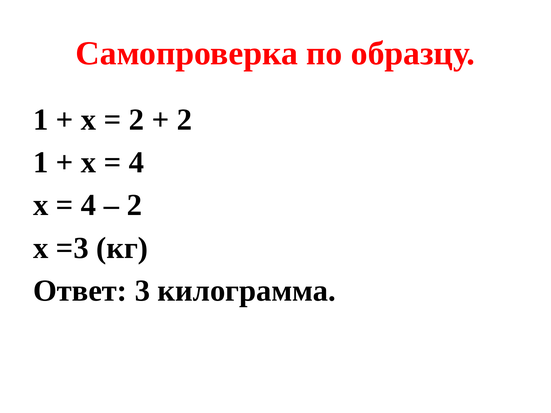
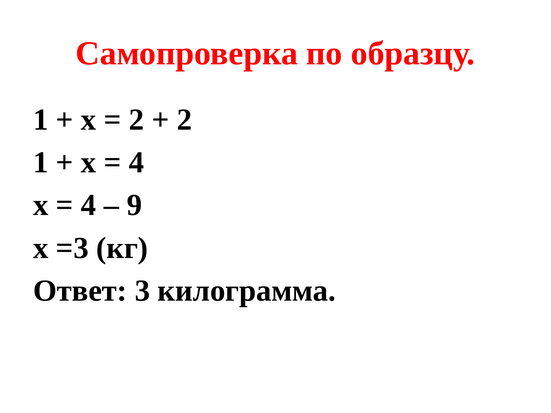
2 at (134, 205): 2 -> 9
